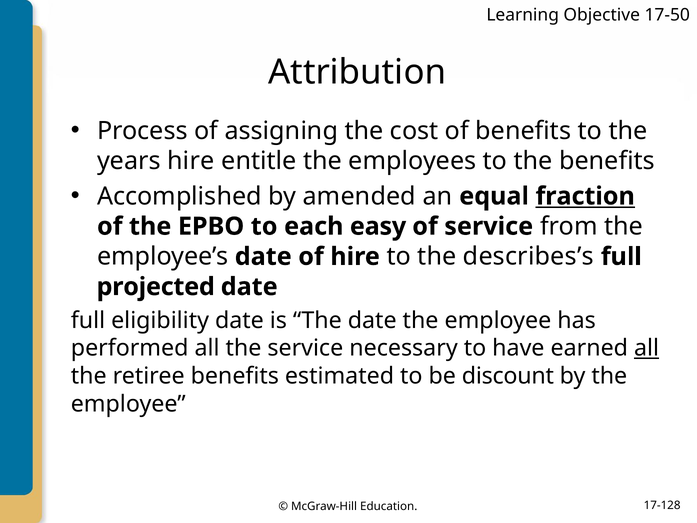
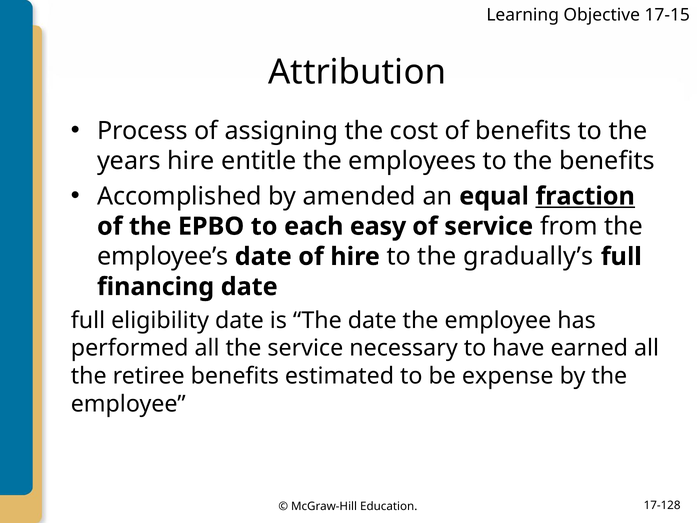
17-50: 17-50 -> 17-15
describes’s: describes’s -> gradually’s
projected: projected -> financing
all at (647, 348) underline: present -> none
discount: discount -> expense
